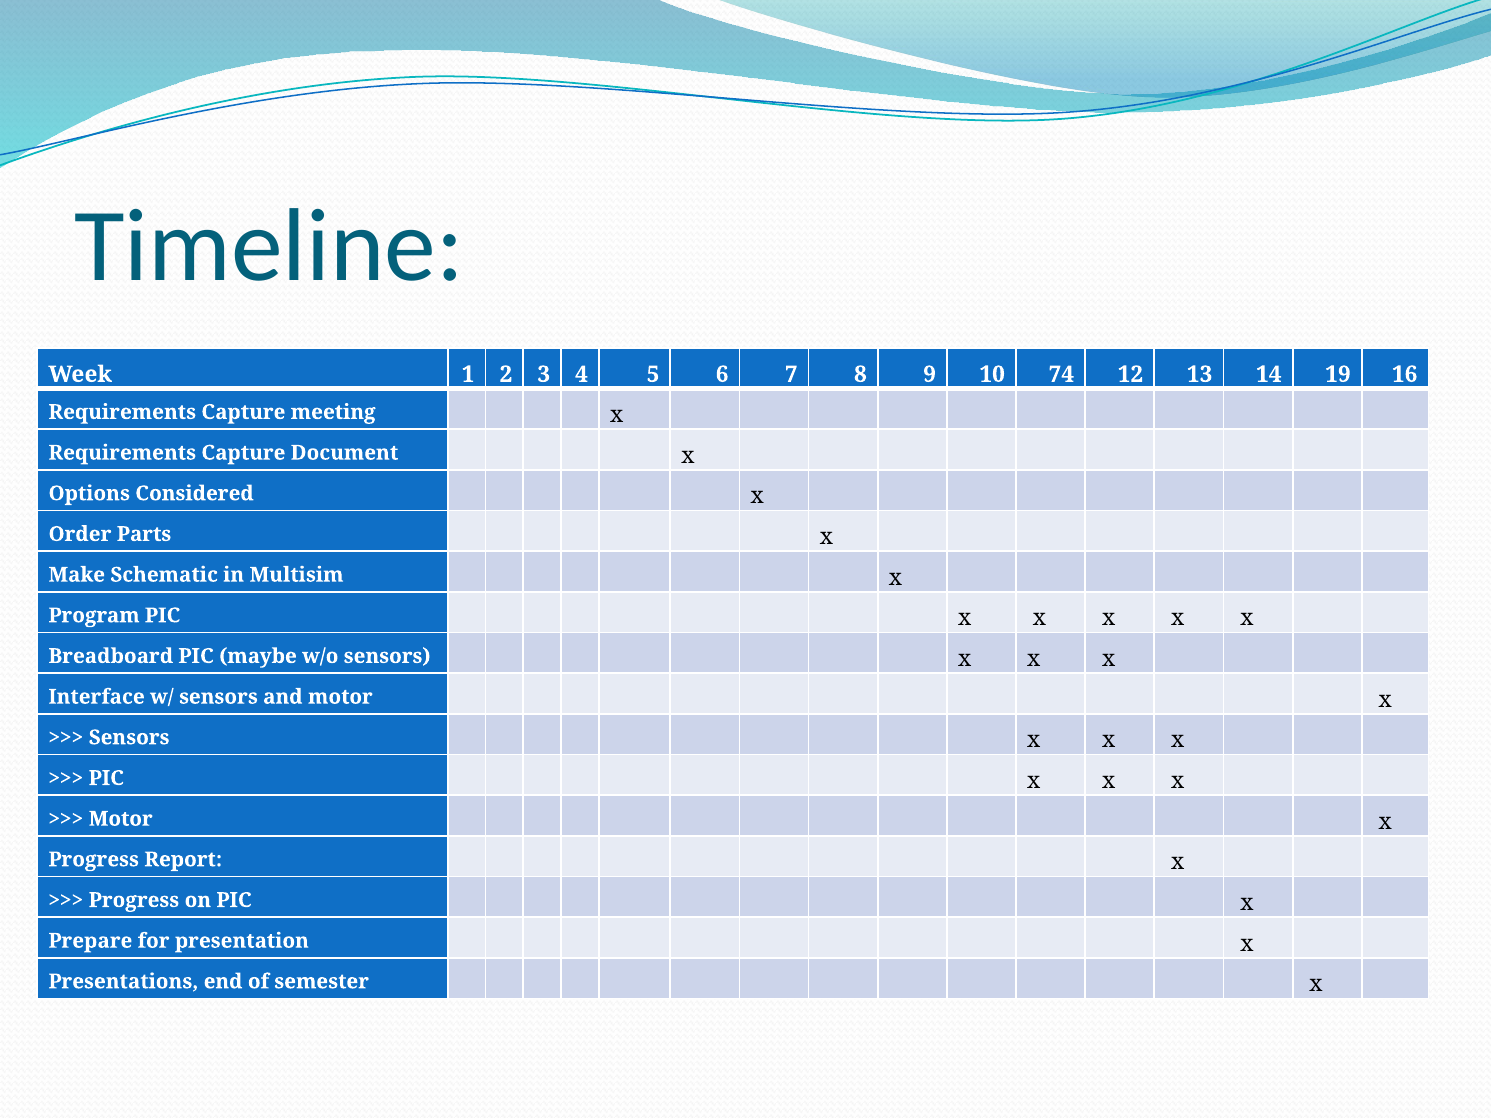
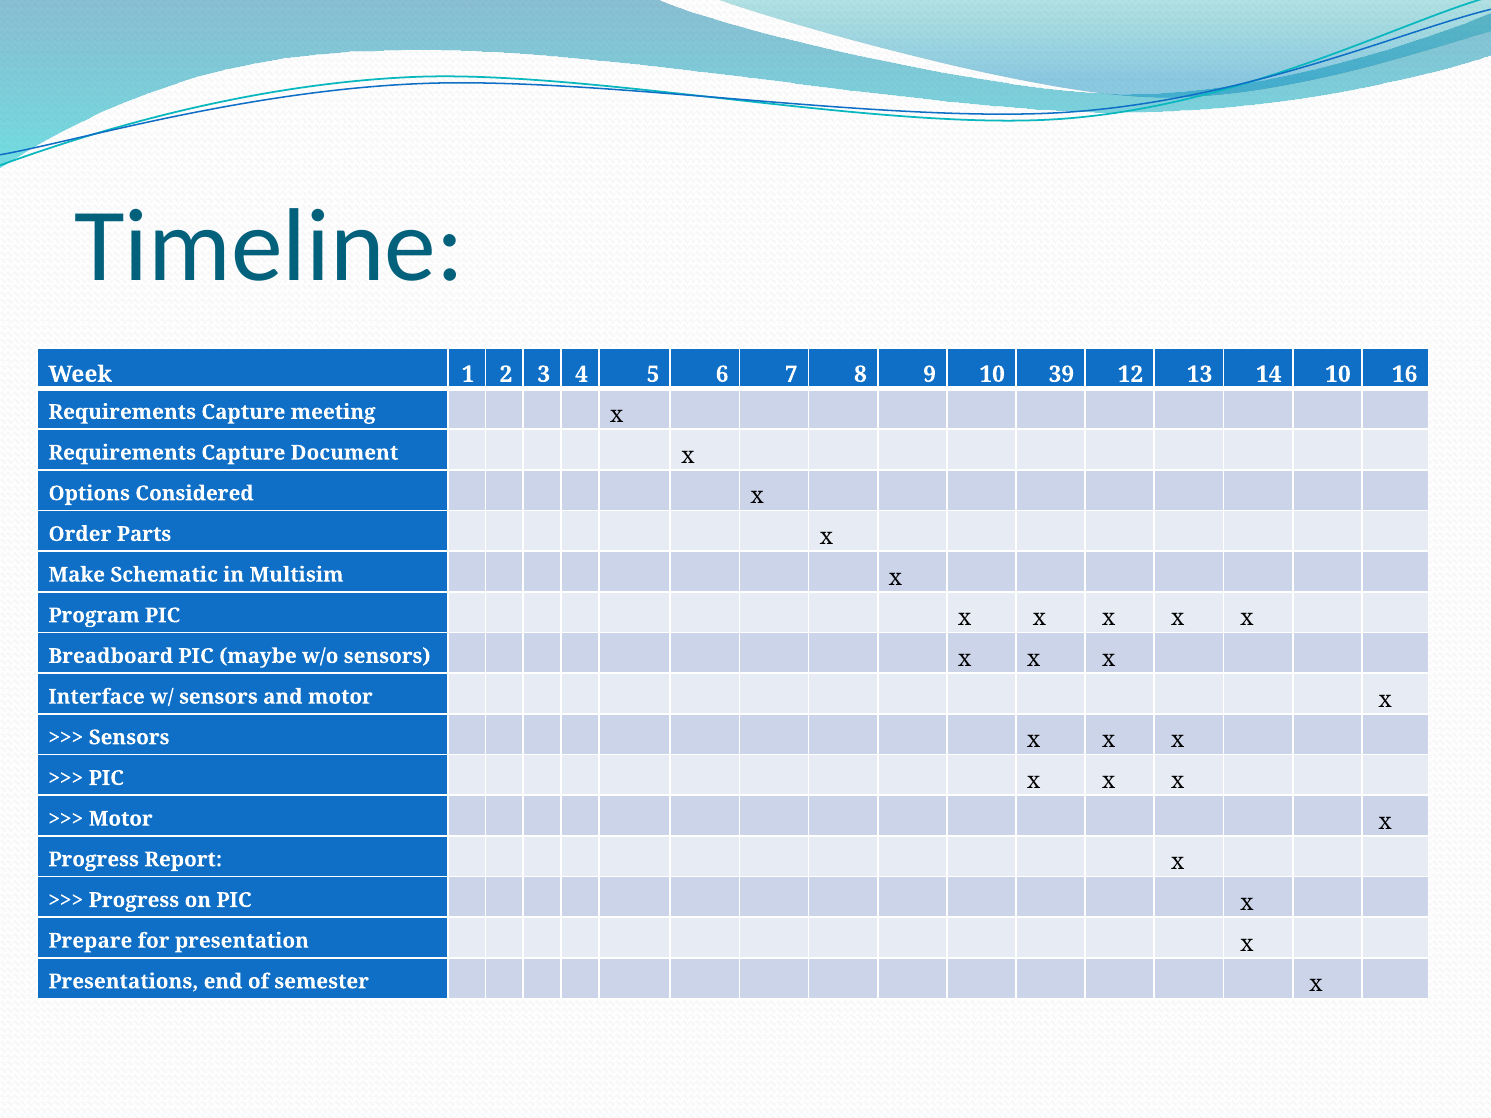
74: 74 -> 39
14 19: 19 -> 10
